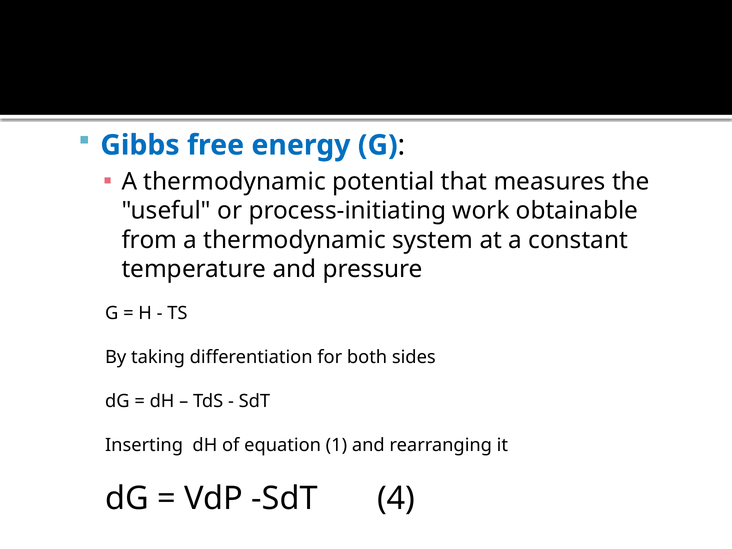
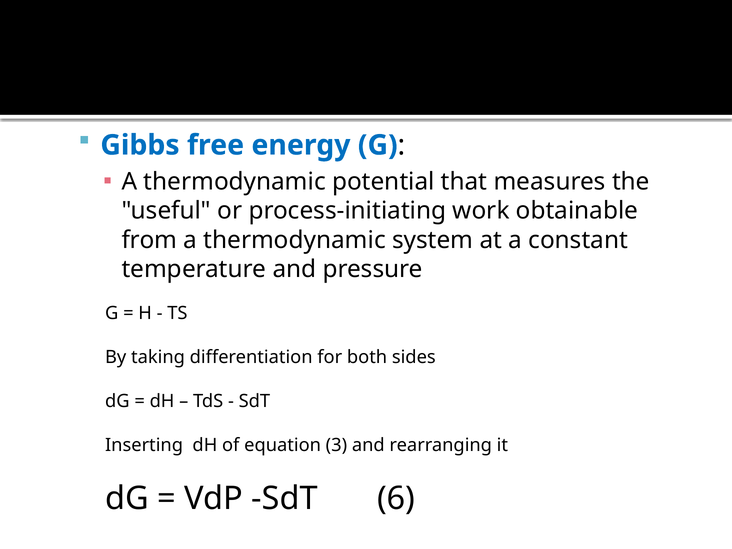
1: 1 -> 3
4: 4 -> 6
